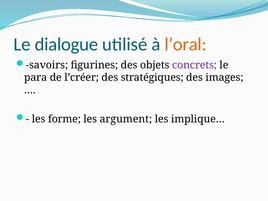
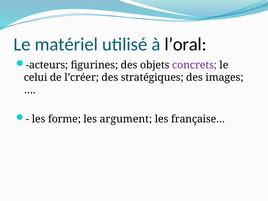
dialogue: dialogue -> matériel
l’oral colour: orange -> black
savoirs: savoirs -> acteurs
para: para -> celui
implique…: implique… -> française…
